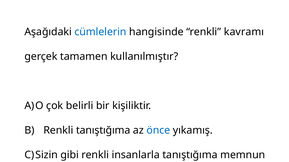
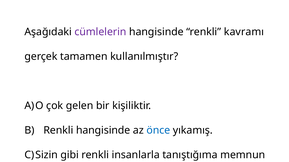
cümlelerin colour: blue -> purple
belirli: belirli -> gelen
Renkli tanıştığıma: tanıştığıma -> hangisinde
